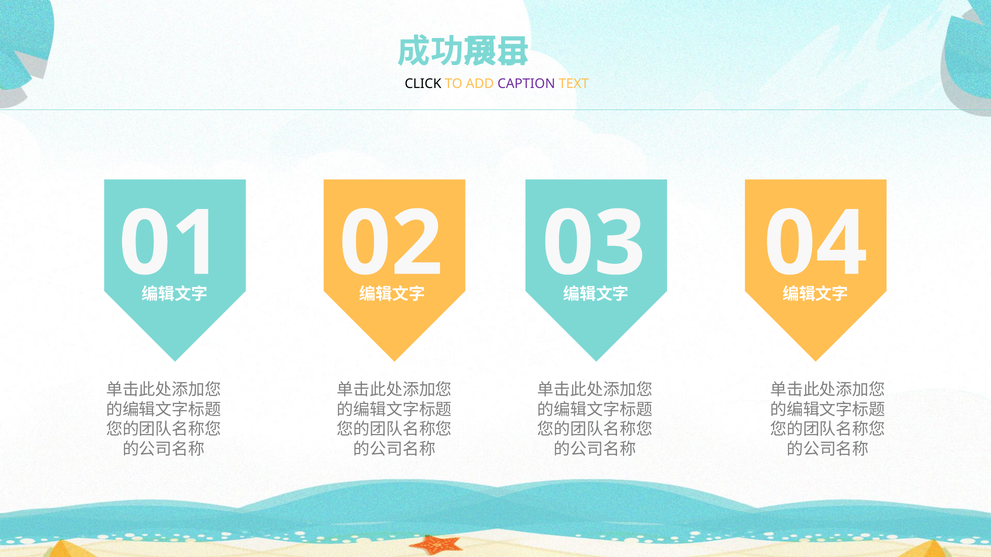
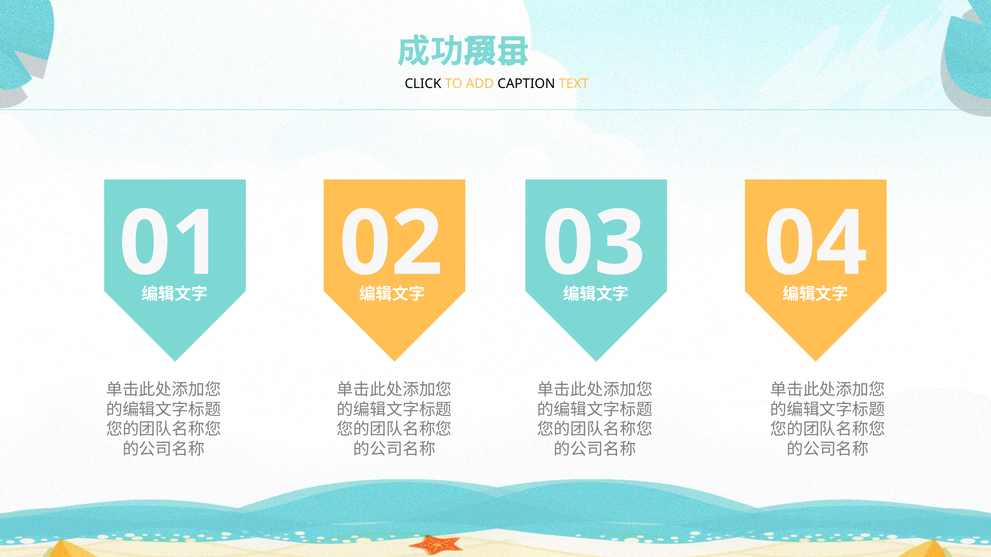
CAPTION colour: purple -> black
